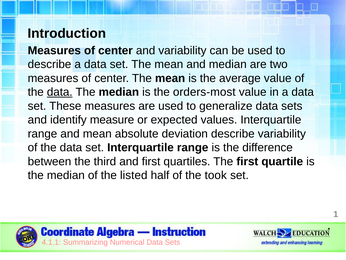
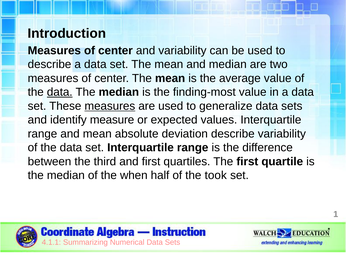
orders-most: orders-most -> finding-most
measures at (110, 106) underline: none -> present
listed: listed -> when
